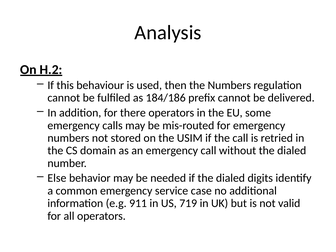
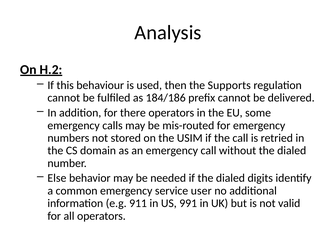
the Numbers: Numbers -> Supports
case: case -> user
719: 719 -> 991
